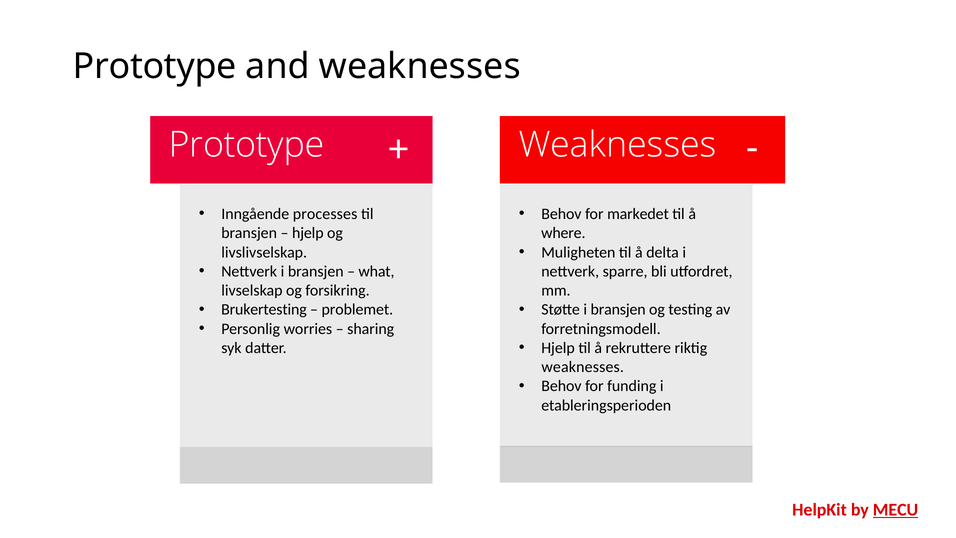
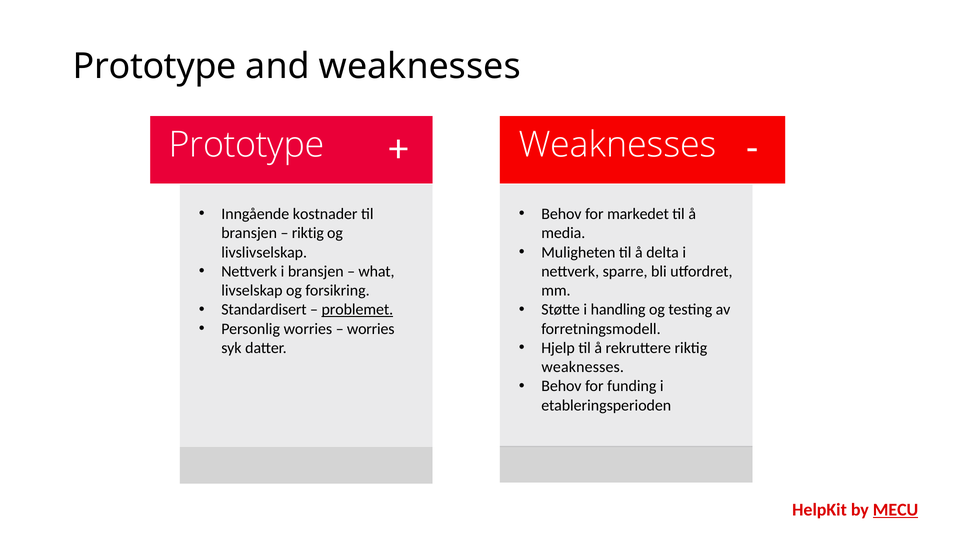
processes: processes -> kostnader
hjelp at (308, 233): hjelp -> riktig
where: where -> media
Brukertesting: Brukertesting -> Standardisert
problemet underline: none -> present
Støtte i bransjen: bransjen -> handling
sharing at (371, 329): sharing -> worries
